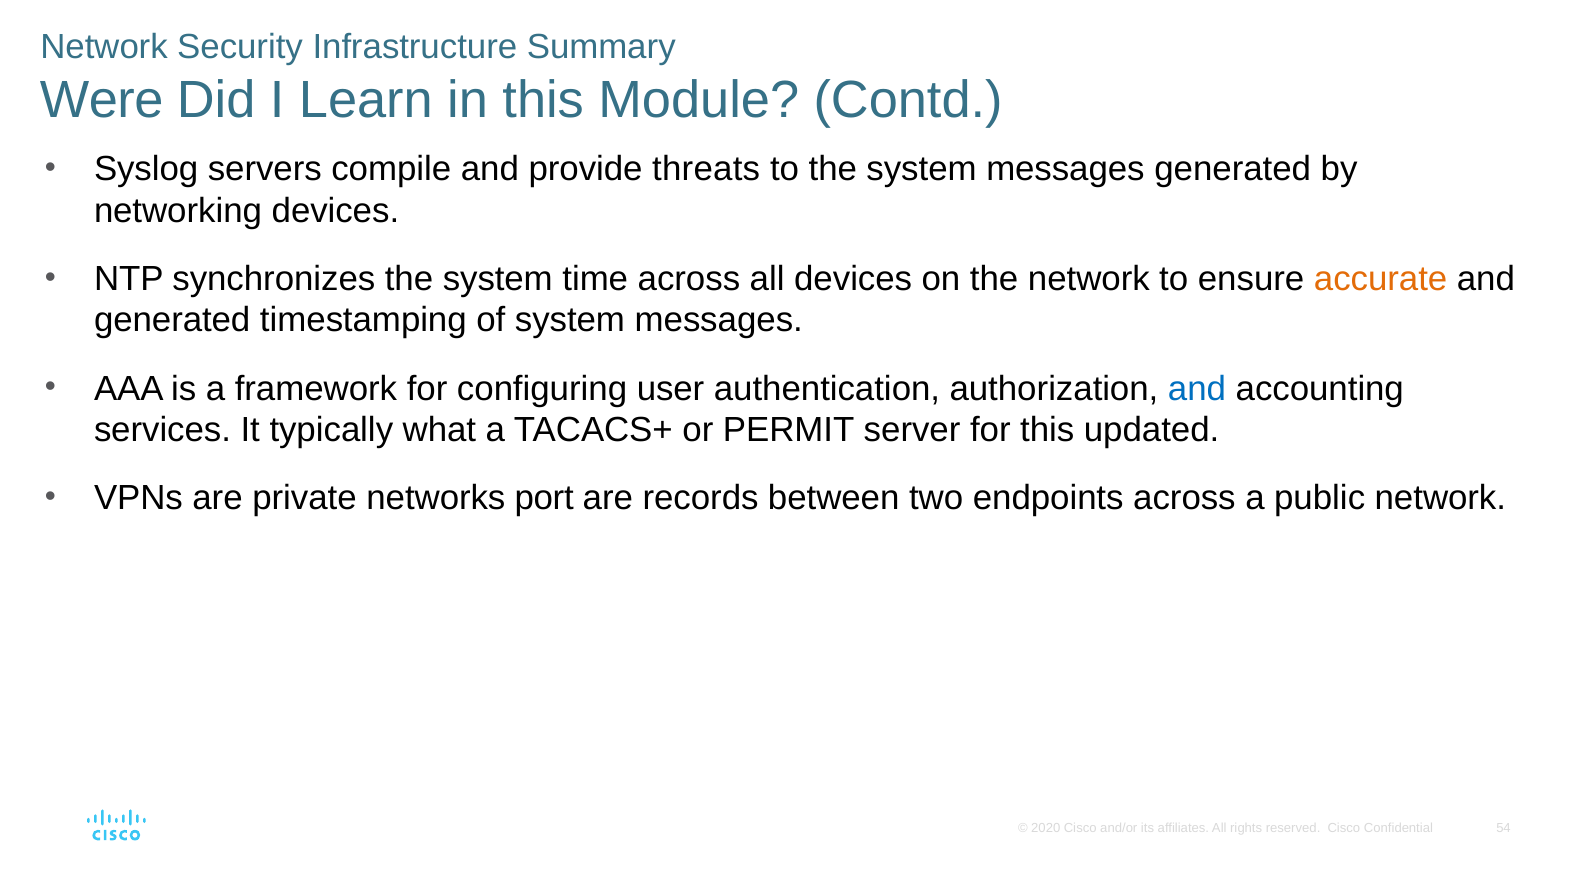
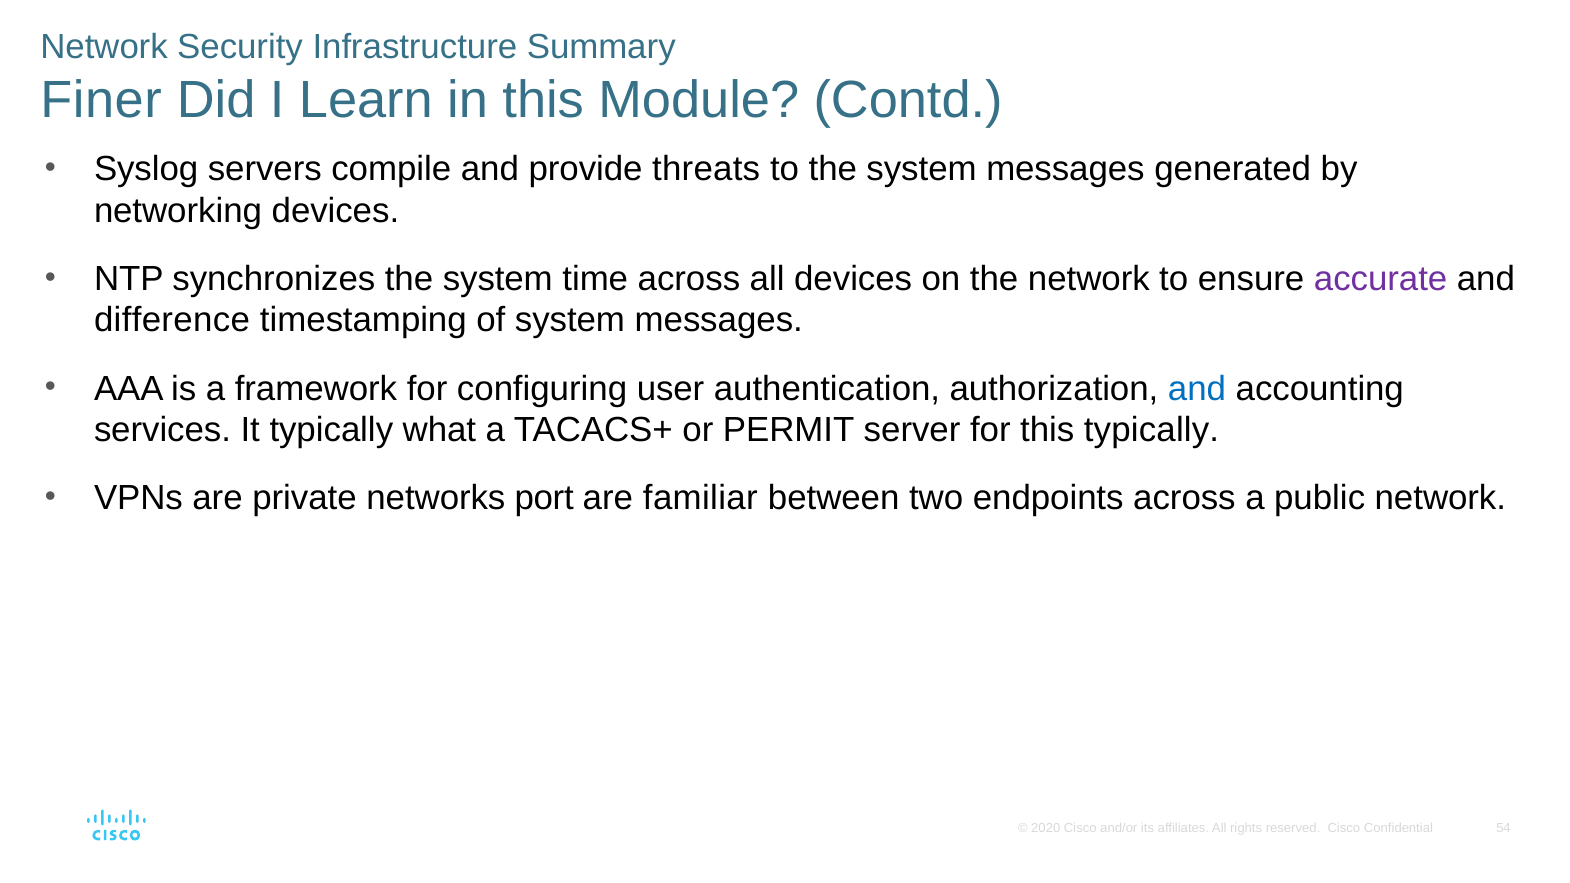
Were: Were -> Finer
accurate colour: orange -> purple
generated at (172, 321): generated -> difference
this updated: updated -> typically
records: records -> familiar
